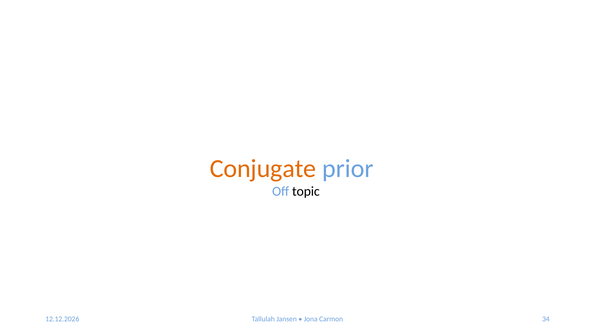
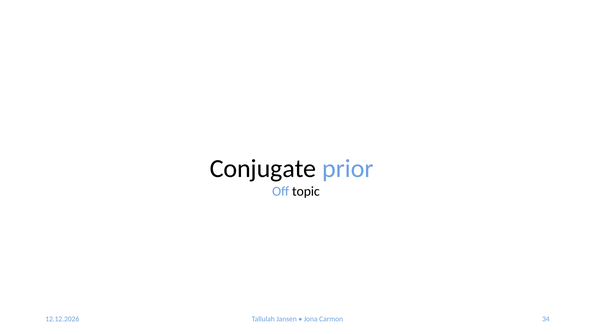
Conjugate colour: orange -> black
